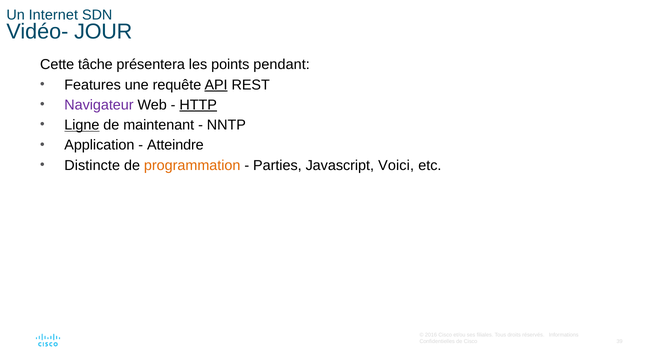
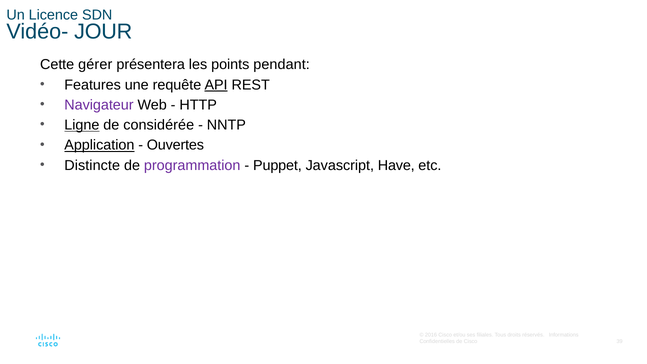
Internet: Internet -> Licence
tâche: tâche -> gérer
HTTP underline: present -> none
maintenant: maintenant -> considérée
Application underline: none -> present
Atteindre: Atteindre -> Ouvertes
programmation colour: orange -> purple
Parties: Parties -> Puppet
Voici: Voici -> Have
